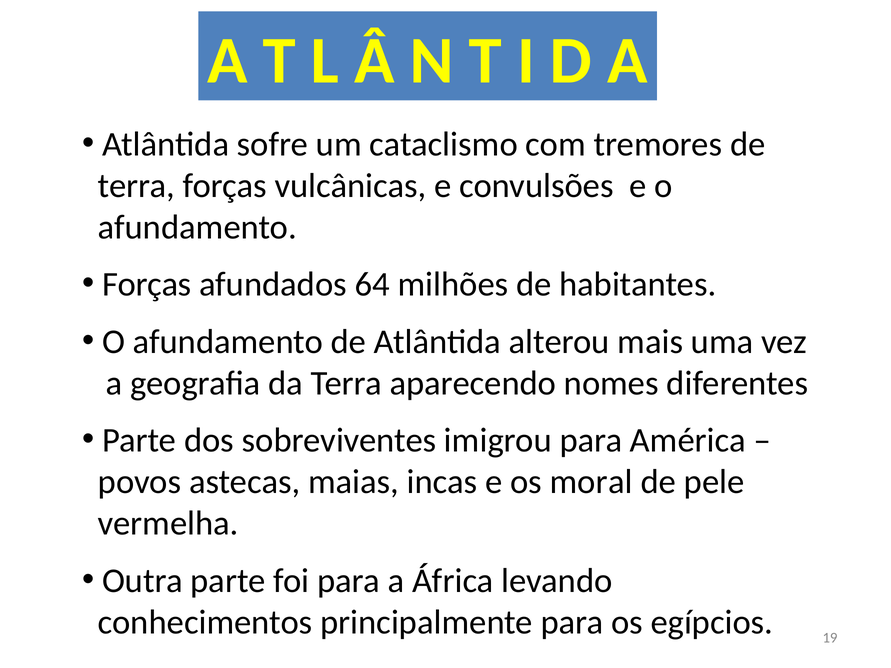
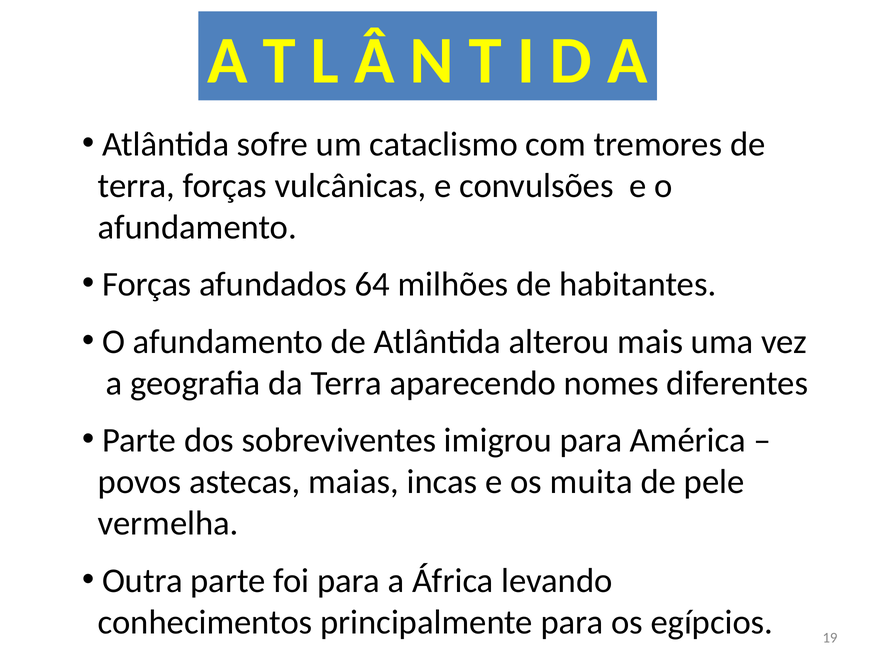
moral: moral -> muita
